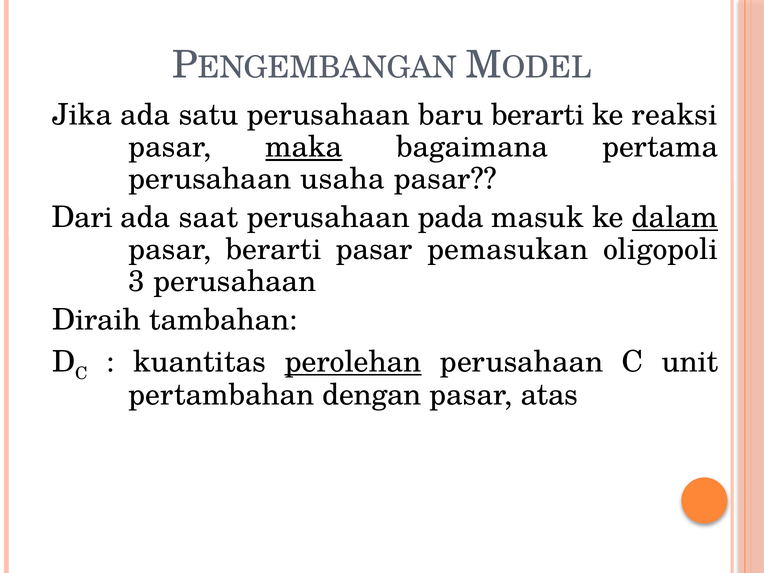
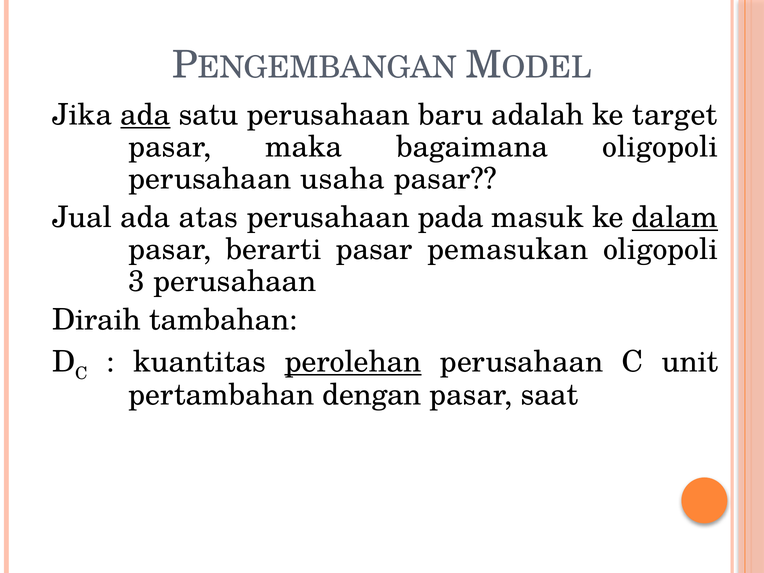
ada at (145, 115) underline: none -> present
baru berarti: berarti -> adalah
reaksi: reaksi -> target
maka underline: present -> none
bagaimana pertama: pertama -> oligopoli
Dari: Dari -> Jual
saat: saat -> atas
atas: atas -> saat
